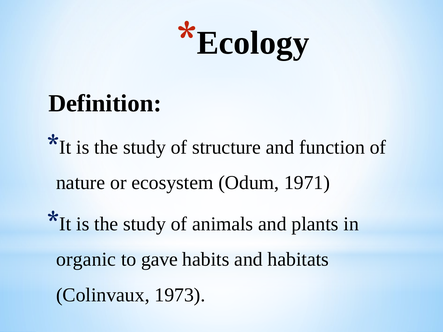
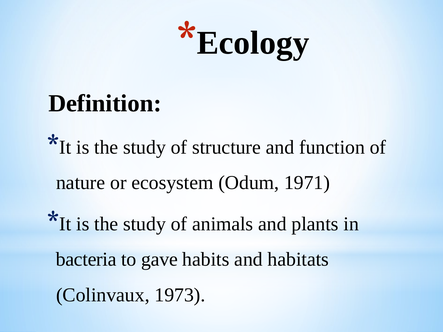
organic: organic -> bacteria
